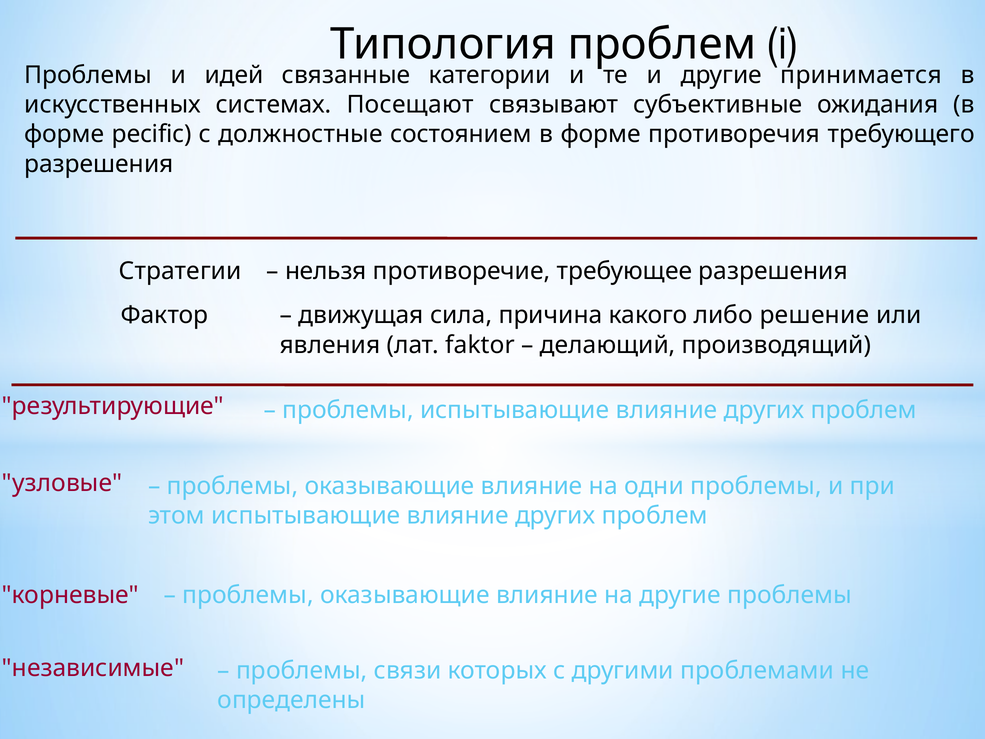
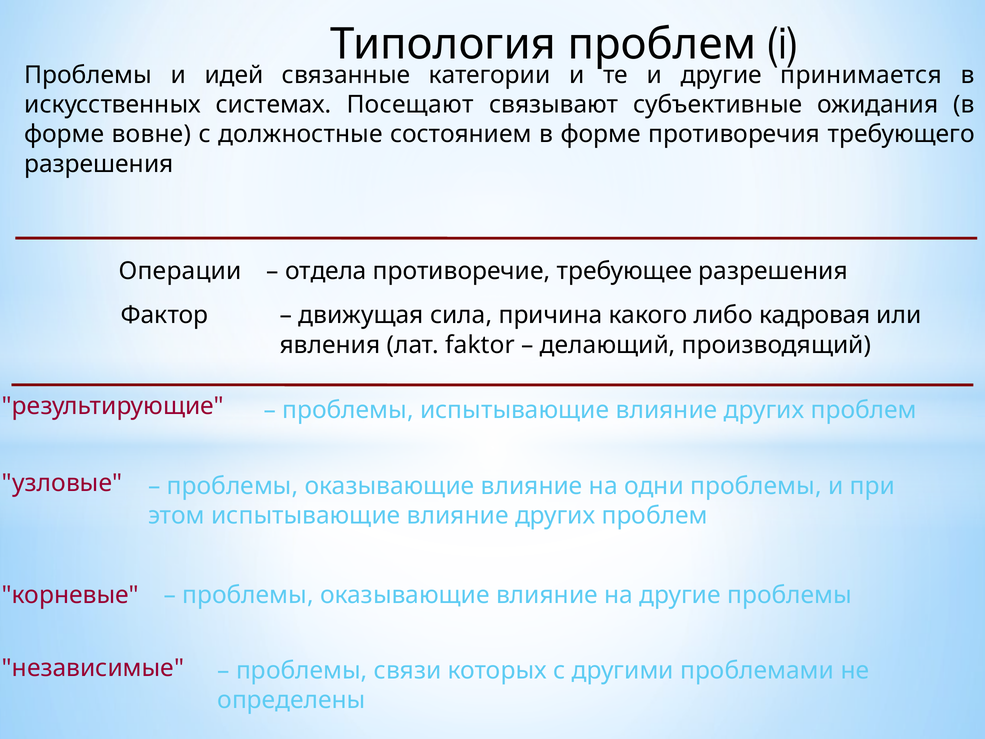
pecific: pecific -> вовне
Стратегии: Стратегии -> Операции
нельзя: нельзя -> отдела
решение: решение -> кадровая
